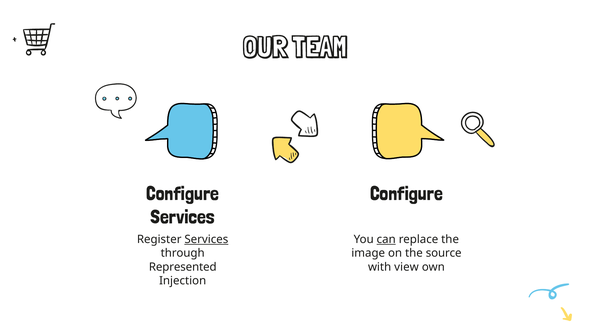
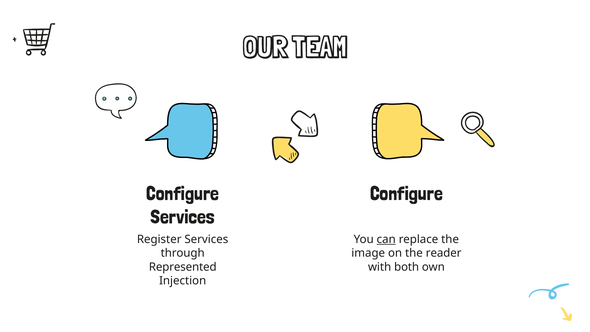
Services at (206, 239) underline: present -> none
source: source -> reader
view: view -> both
